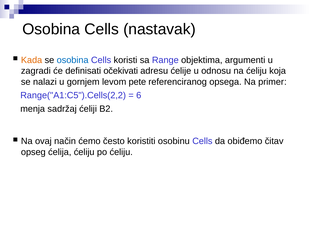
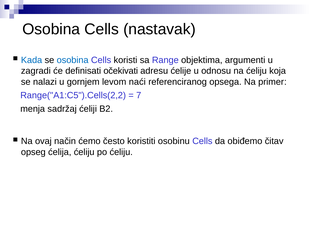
Kada colour: orange -> blue
pete: pete -> naći
6: 6 -> 7
